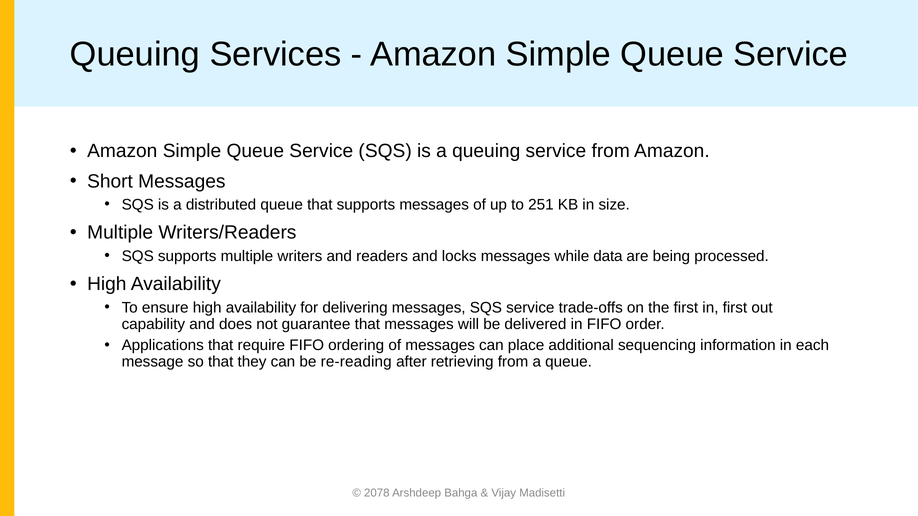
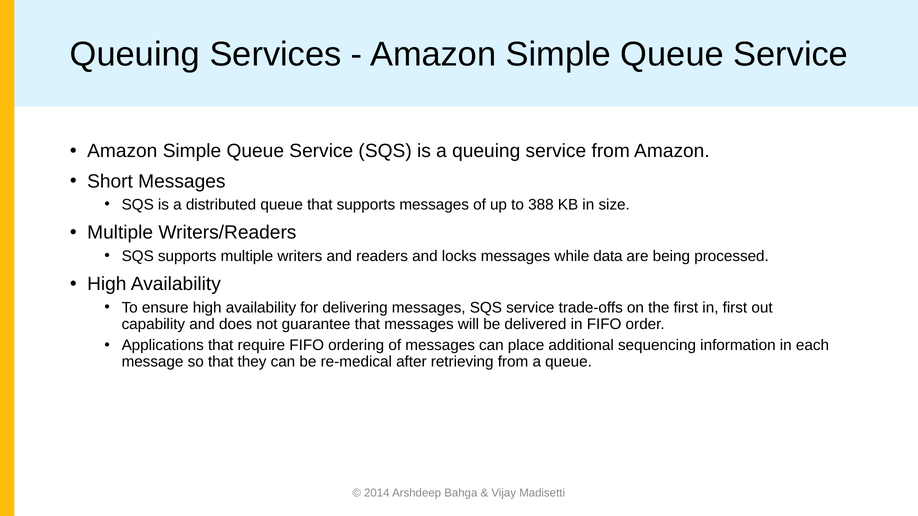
251: 251 -> 388
re-reading: re-reading -> re-medical
2078: 2078 -> 2014
